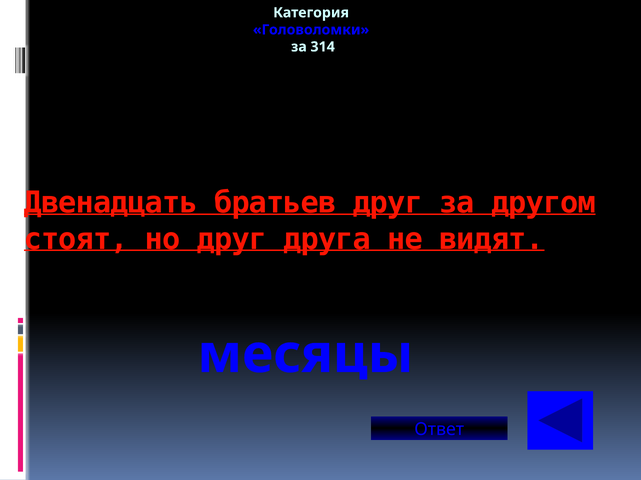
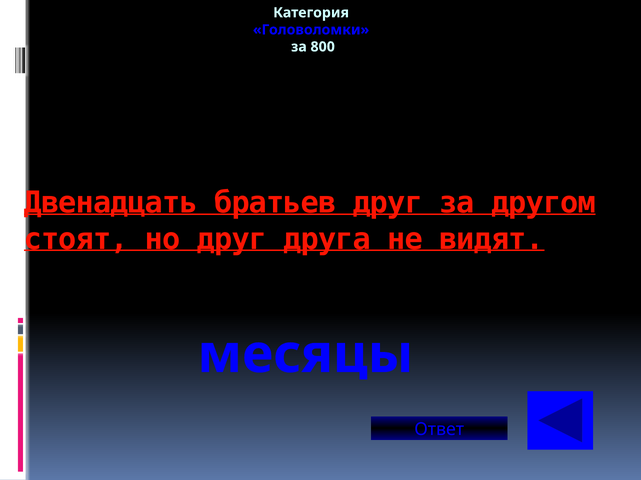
314: 314 -> 800
